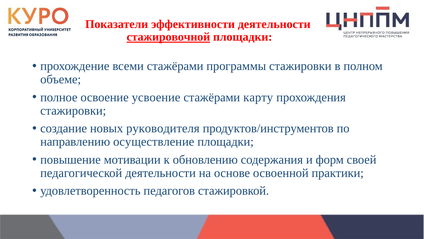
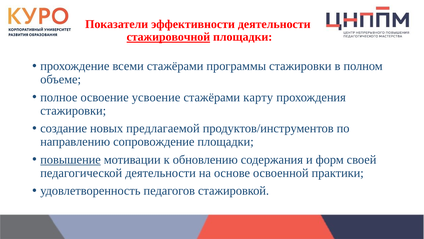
руководителя: руководителя -> предлагаемой
осуществление: осуществление -> сопровождение
повышение underline: none -> present
